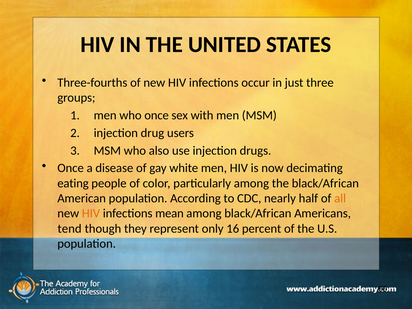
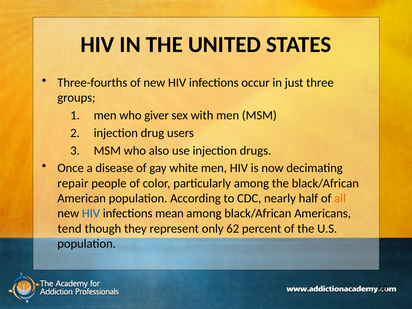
who once: once -> giver
eating: eating -> repair
HIV at (91, 213) colour: orange -> blue
16: 16 -> 62
